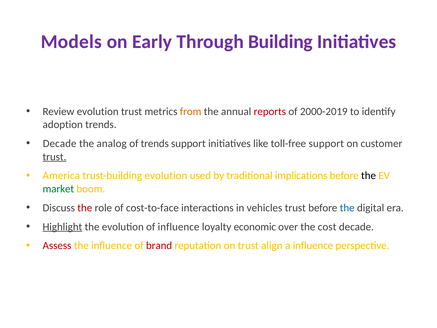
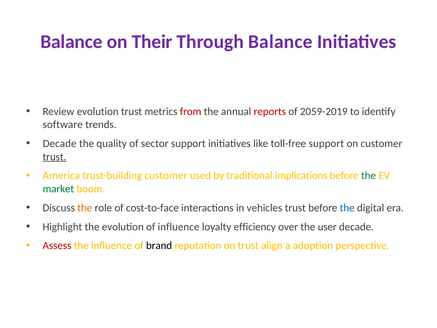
Models at (71, 42): Models -> Balance
Early: Early -> Their
Through Building: Building -> Balance
from colour: orange -> red
2000-2019: 2000-2019 -> 2059-2019
adoption: adoption -> software
analog: analog -> quality
of trends: trends -> sector
trust-building evolution: evolution -> customer
the at (369, 176) colour: black -> green
the at (85, 208) colour: red -> orange
Highlight underline: present -> none
economic: economic -> efficiency
cost: cost -> user
brand colour: red -> black
a influence: influence -> adoption
